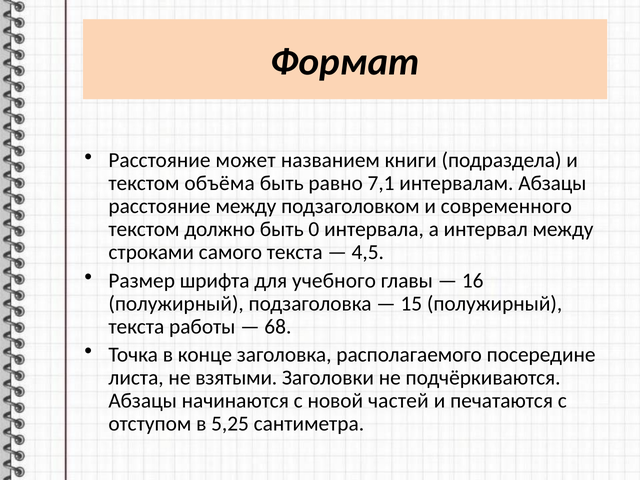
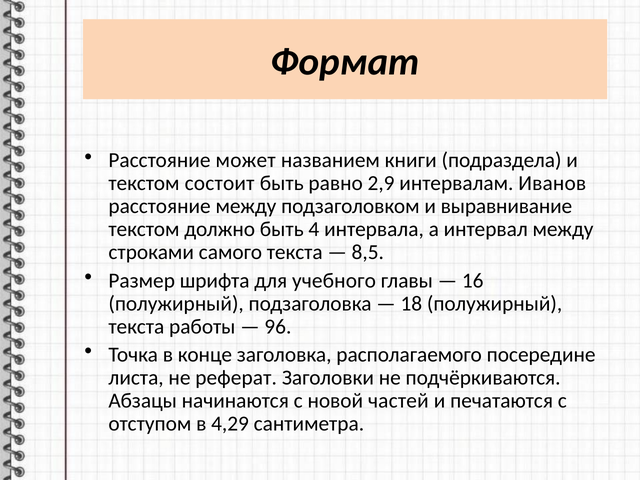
объёма: объёма -> состоит
7,1: 7,1 -> 2,9
интервалам Абзацы: Абзацы -> Иванов
современного: современного -> выравнивание
0: 0 -> 4
4,5: 4,5 -> 8,5
15: 15 -> 18
68: 68 -> 96
взятыми: взятыми -> реферат
5,25: 5,25 -> 4,29
